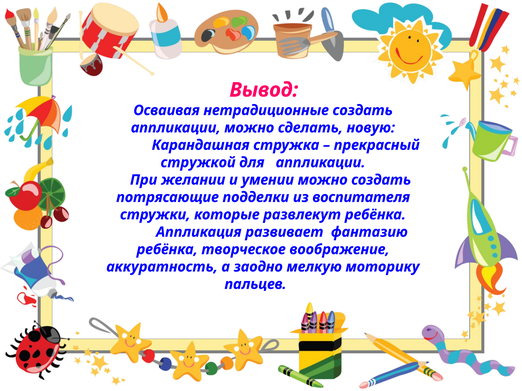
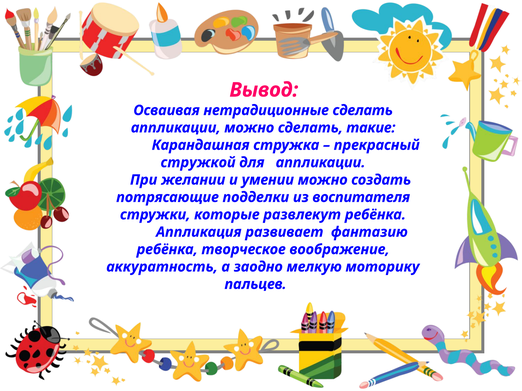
нетрадиционные создать: создать -> сделать
новую: новую -> такие
